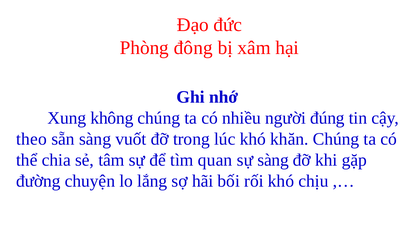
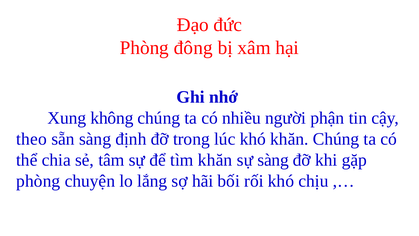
đúng: đúng -> phận
vuốt: vuốt -> định
tìm quan: quan -> khăn
đường at (38, 181): đường -> phòng
